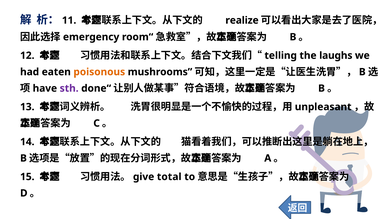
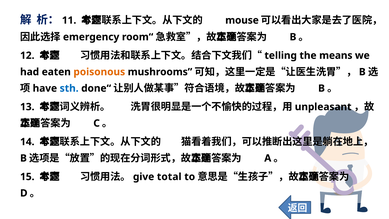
realize: realize -> mouse
laughs: laughs -> means
sth colour: purple -> blue
